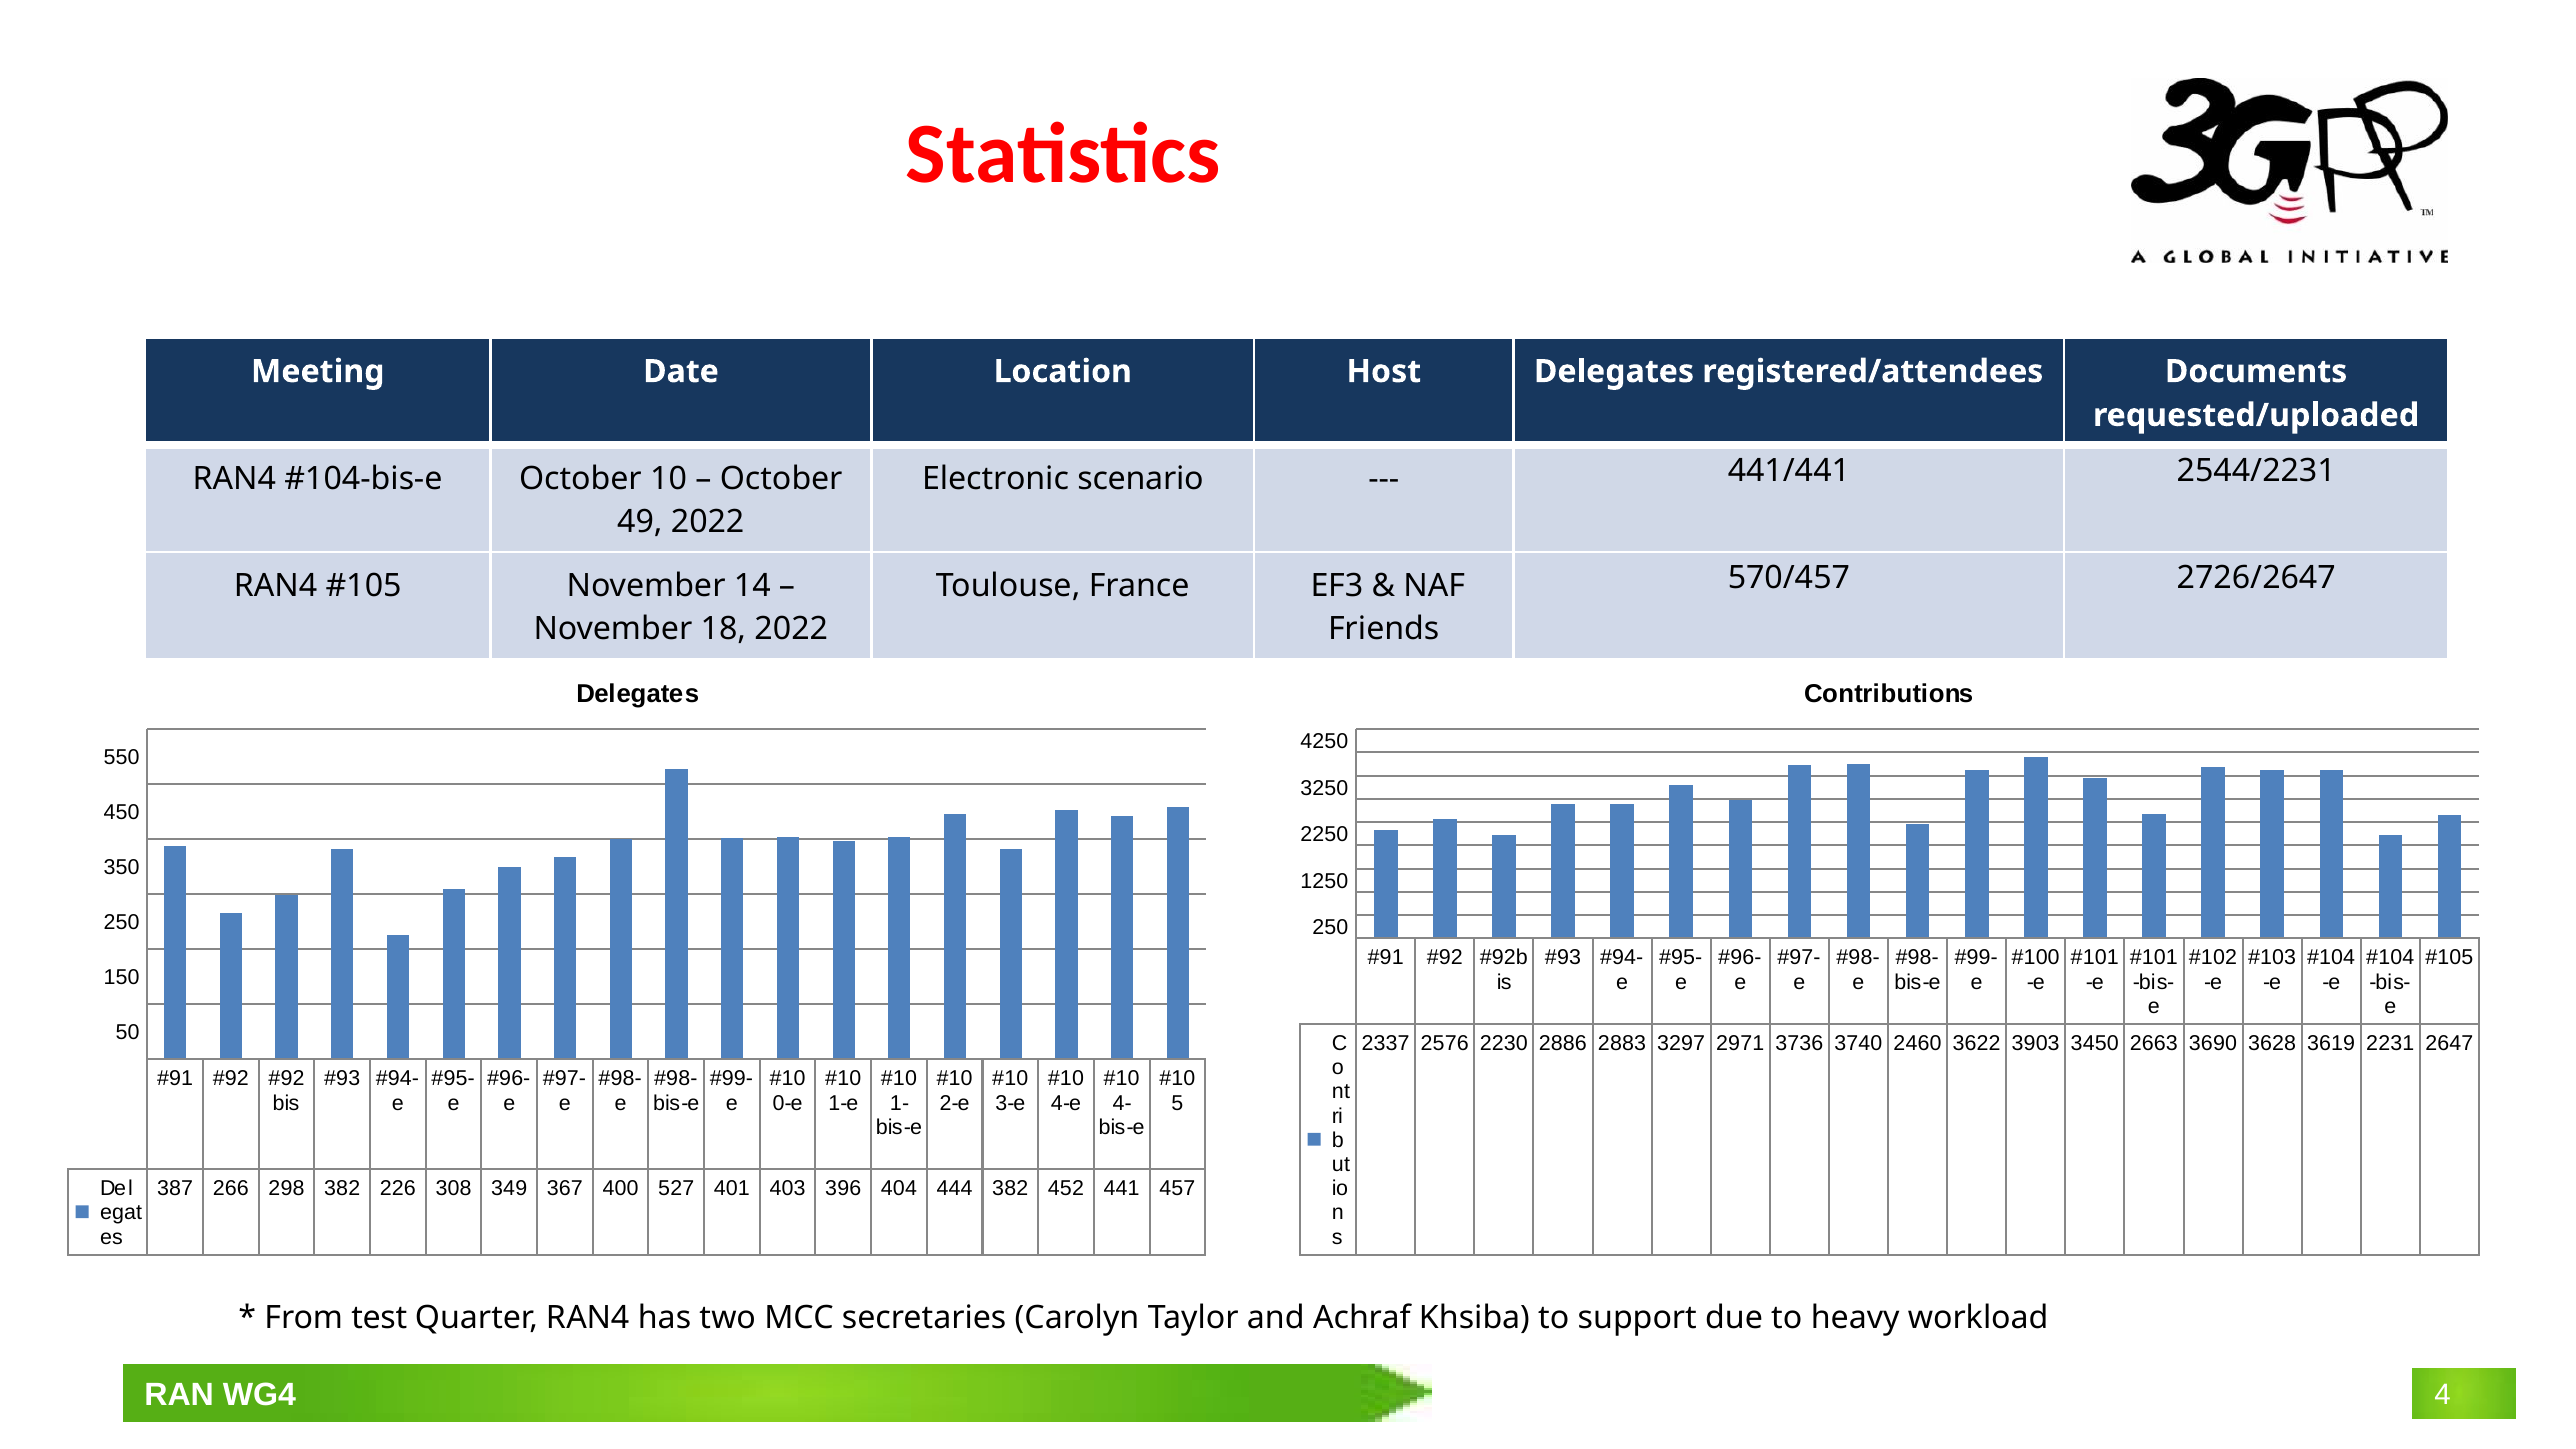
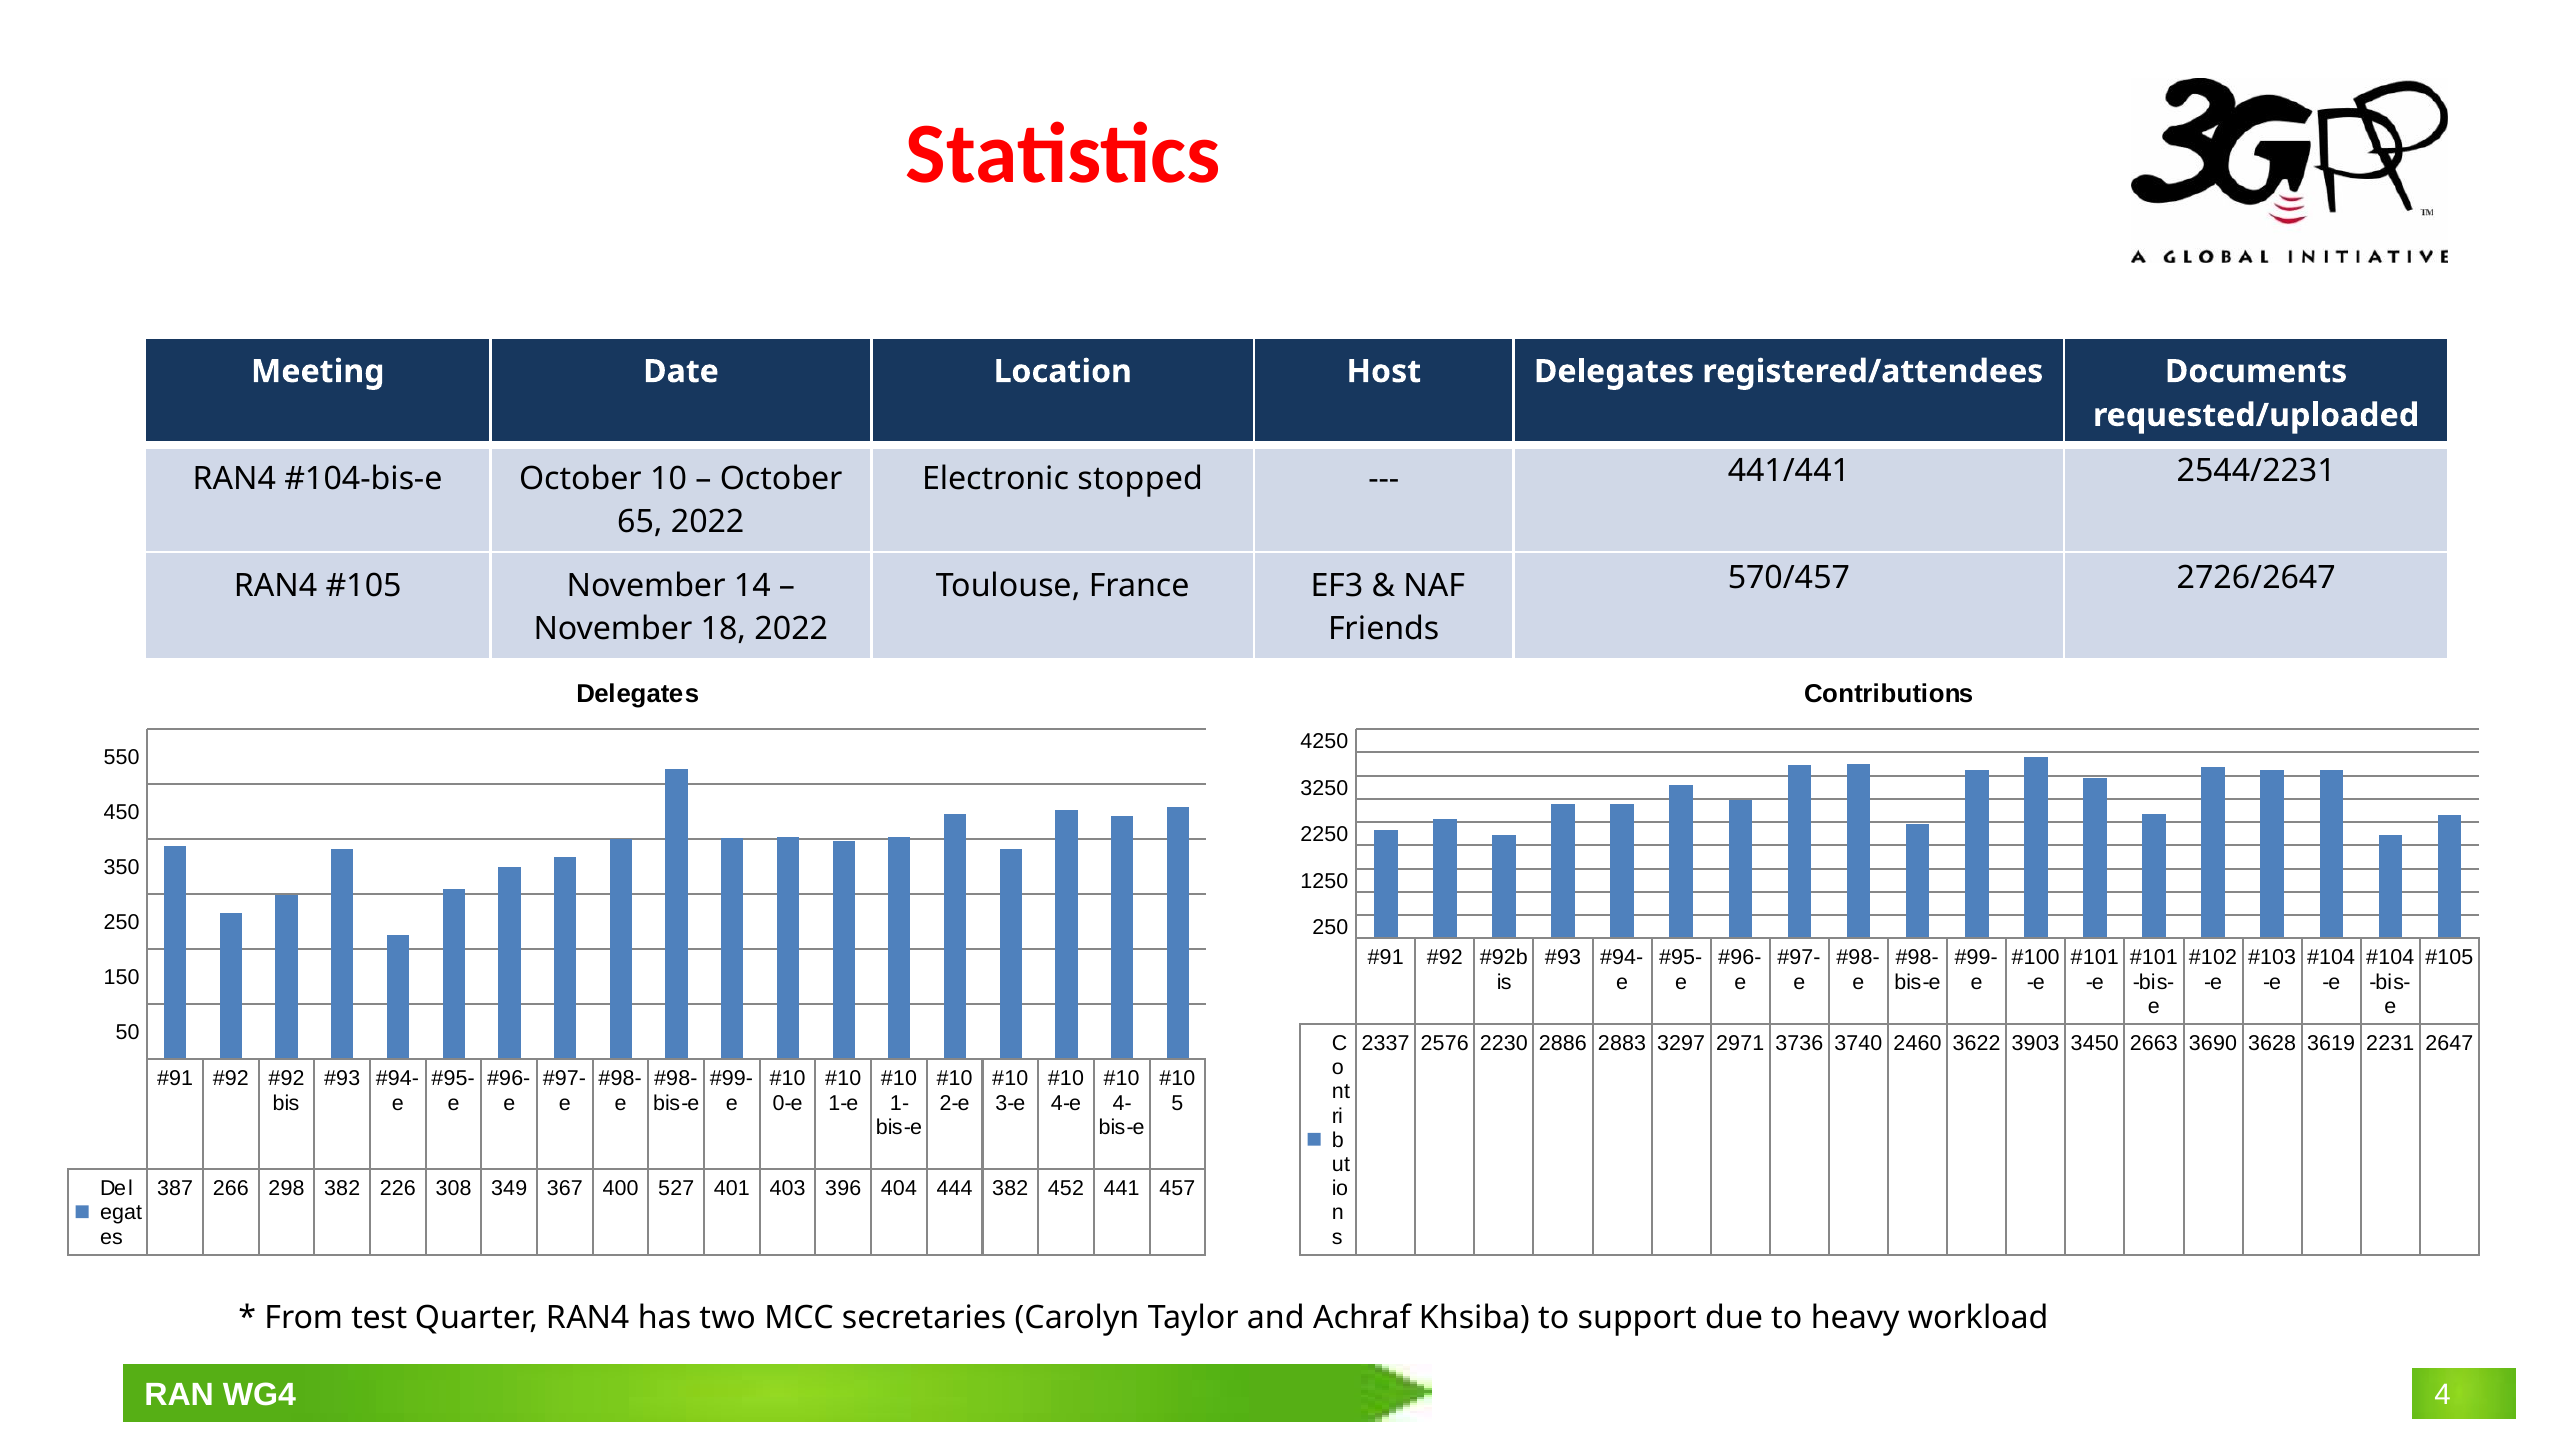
scenario: scenario -> stopped
49: 49 -> 65
